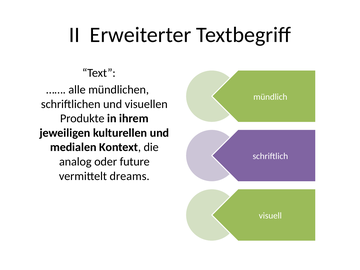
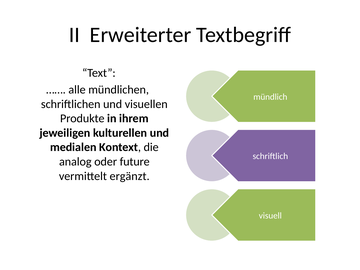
dreams: dreams -> ergänzt
